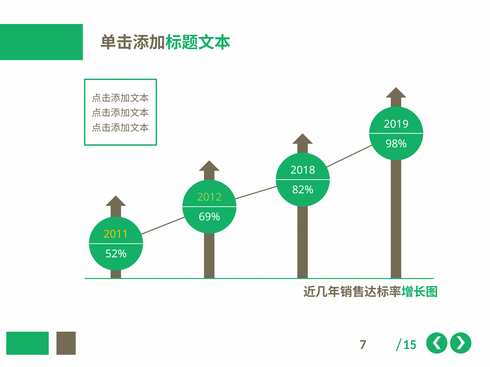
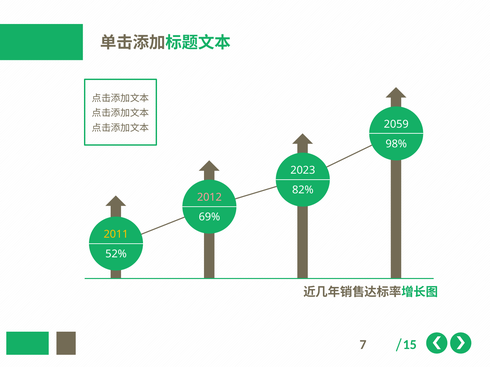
2019: 2019 -> 2059
2018: 2018 -> 2023
2012 colour: light green -> pink
